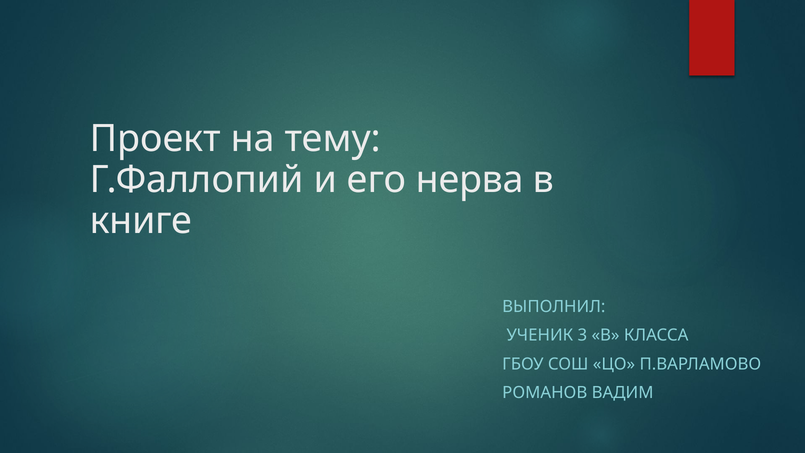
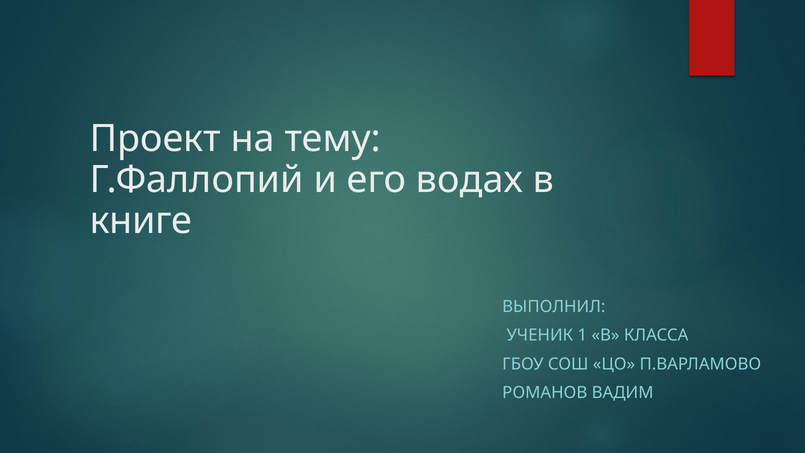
нерва: нерва -> водах
3: 3 -> 1
